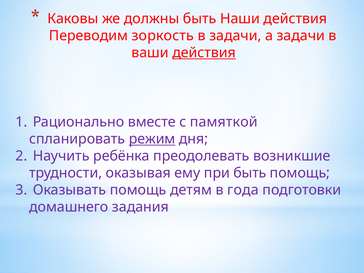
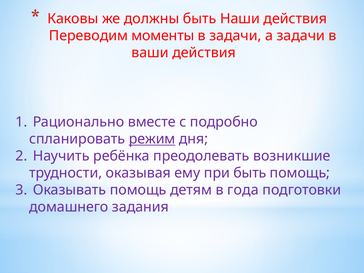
зоркость: зоркость -> моменты
действия at (204, 53) underline: present -> none
памяткой: памяткой -> подробно
